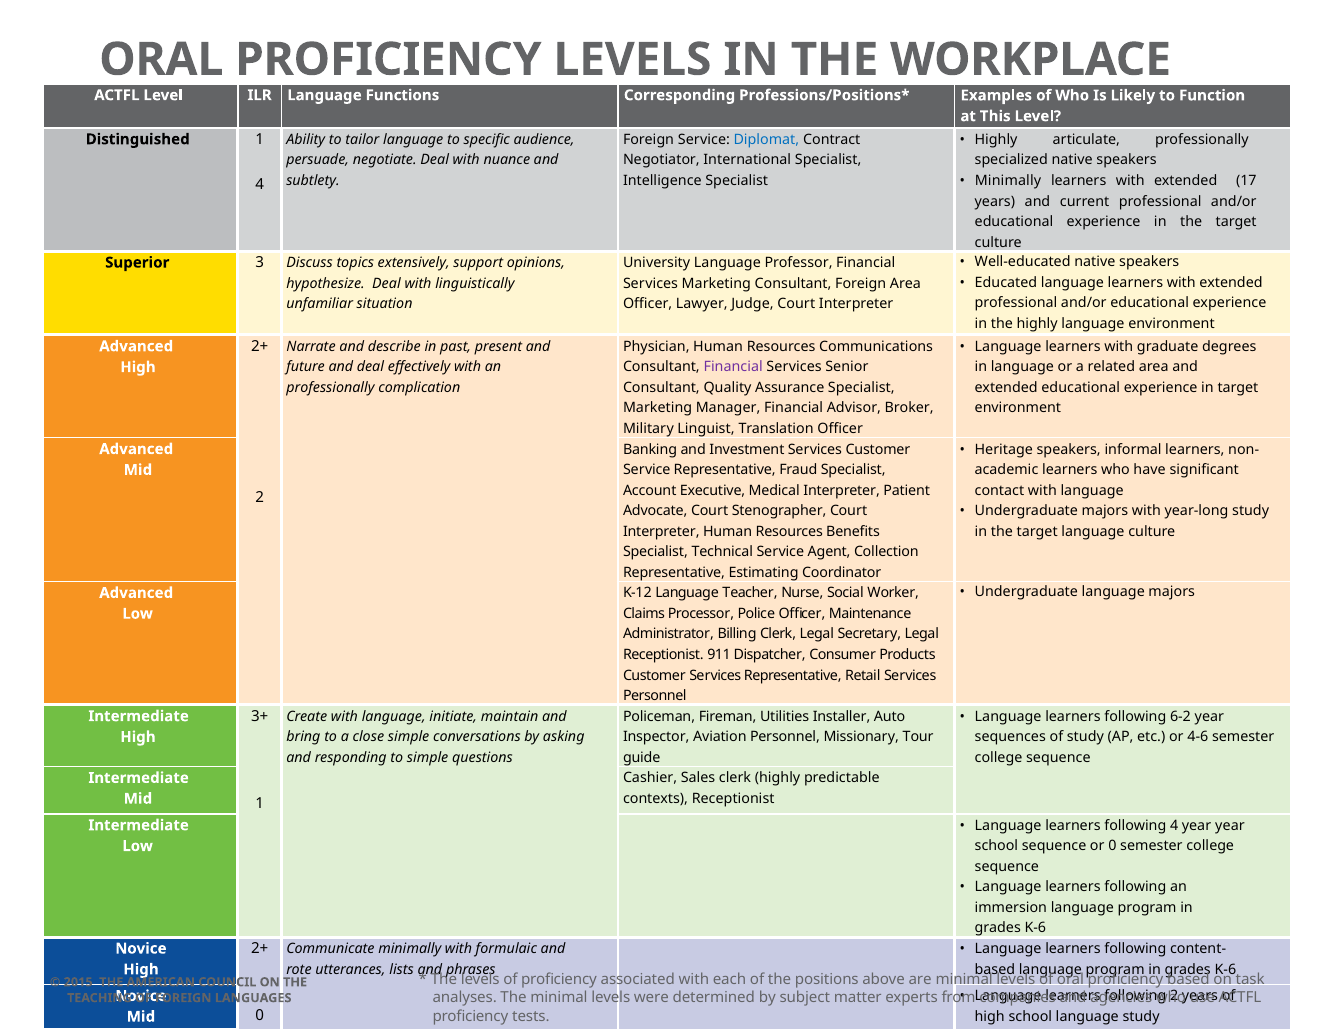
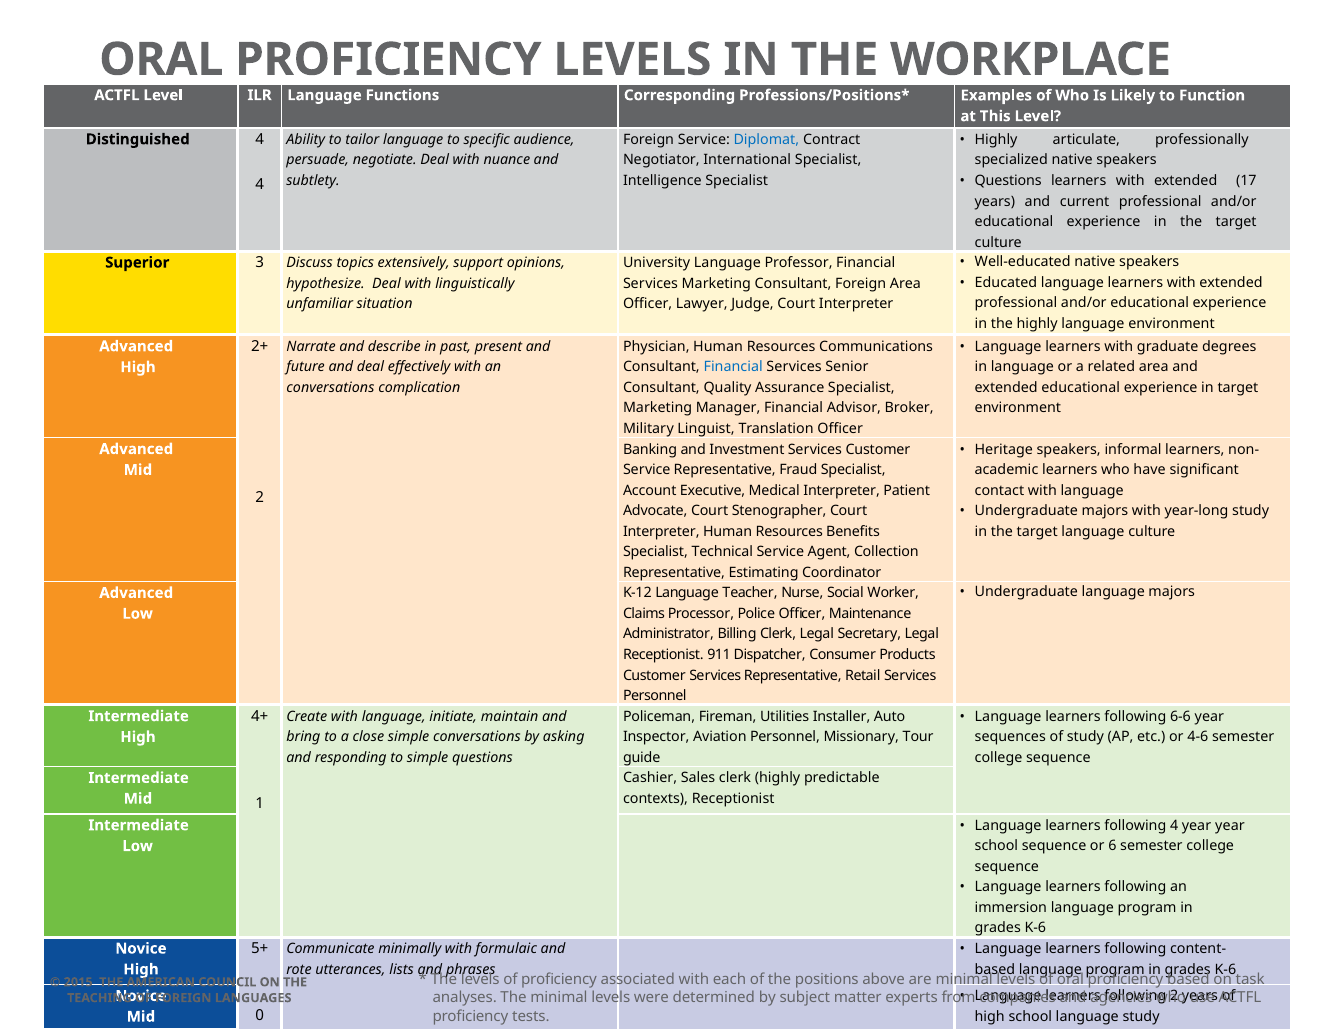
Distinguished 1: 1 -> 4
Minimally at (1008, 181): Minimally -> Questions
Financial at (733, 367) colour: purple -> blue
professionally at (330, 387): professionally -> conversations
3+: 3+ -> 4+
6-2: 6-2 -> 6-6
or 0: 0 -> 6
2+ at (260, 948): 2+ -> 5+
